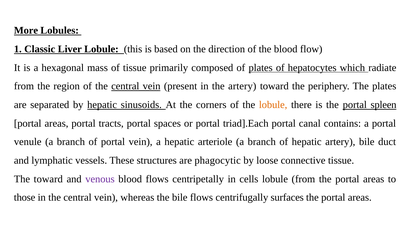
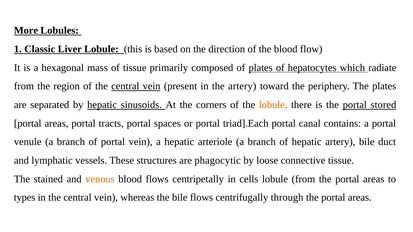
spleen: spleen -> stored
The toward: toward -> stained
venous colour: purple -> orange
those: those -> types
surfaces: surfaces -> through
